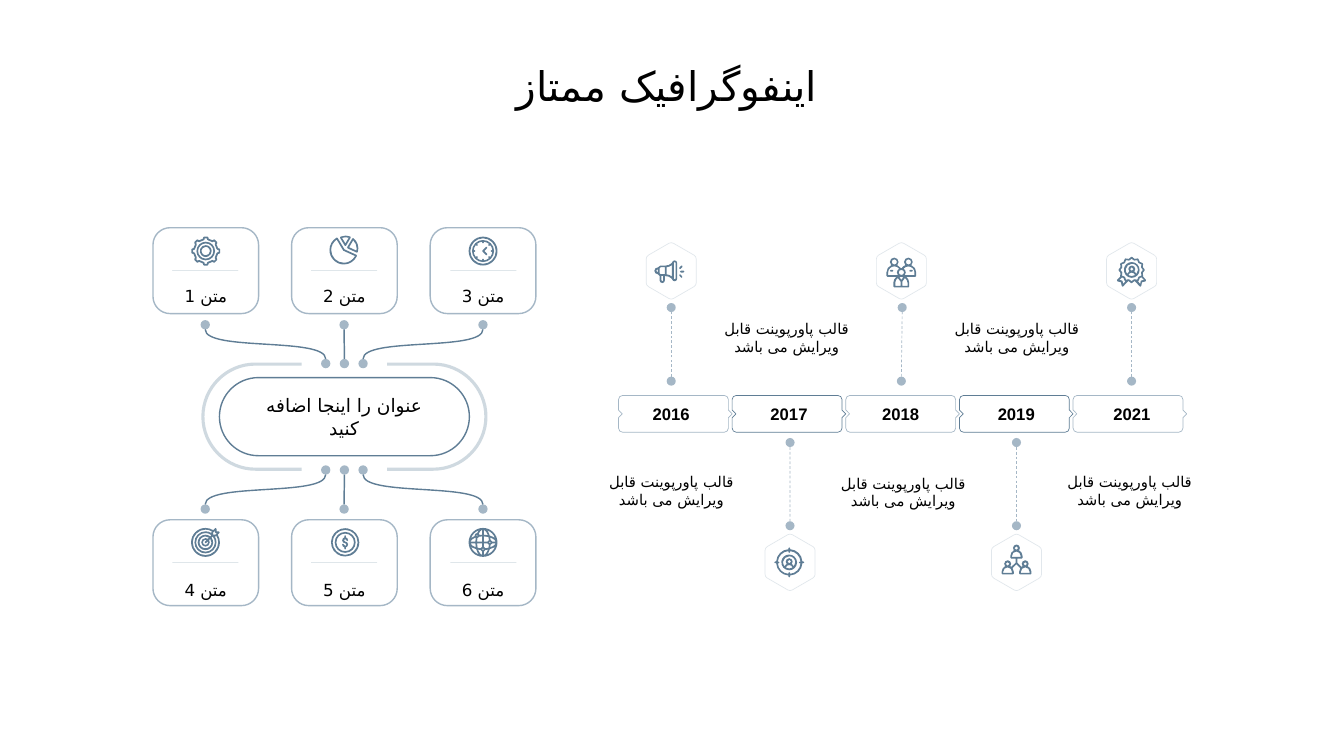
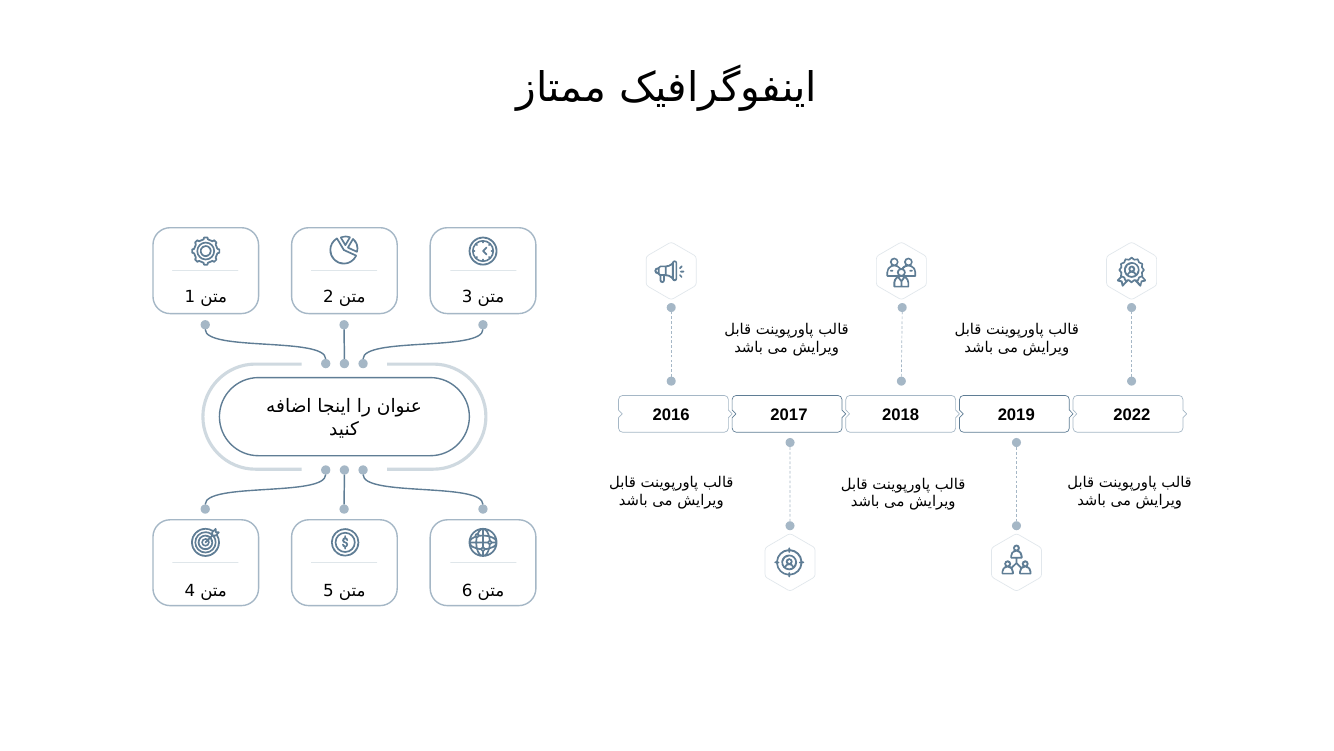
2021: 2021 -> 2022
